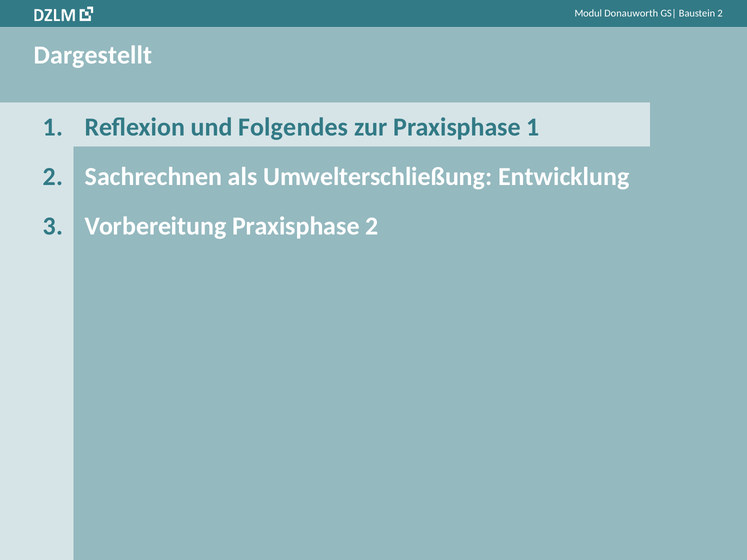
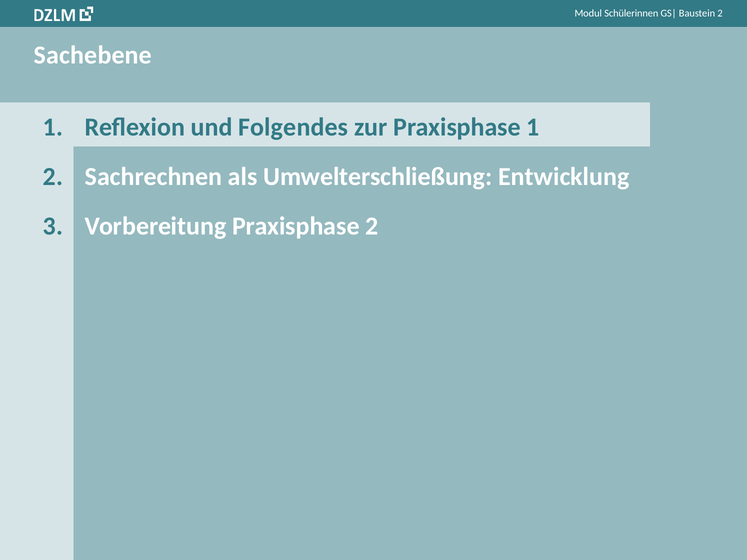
Donauworth: Donauworth -> Schülerinnen
Dargestellt: Dargestellt -> Sachebene
